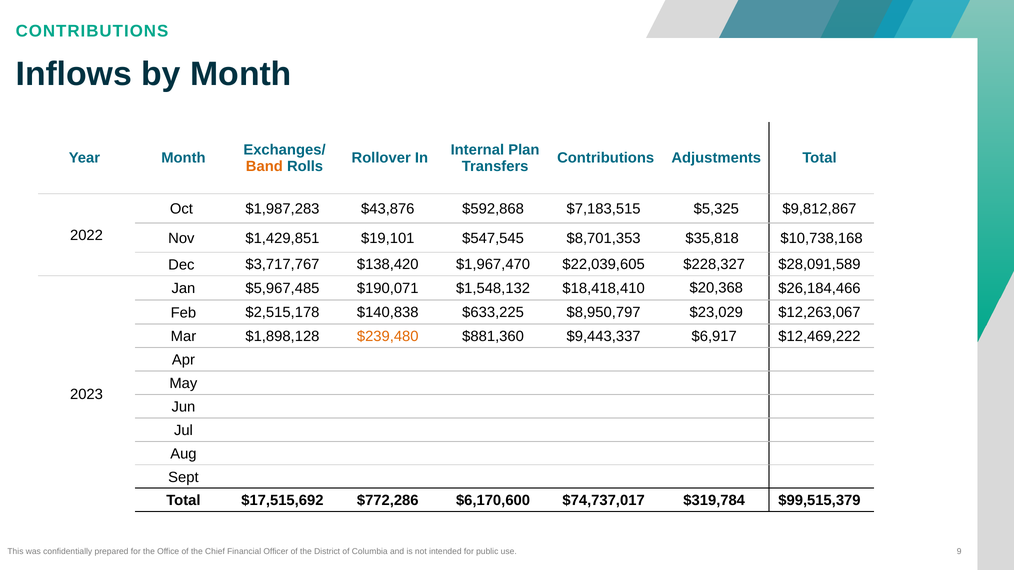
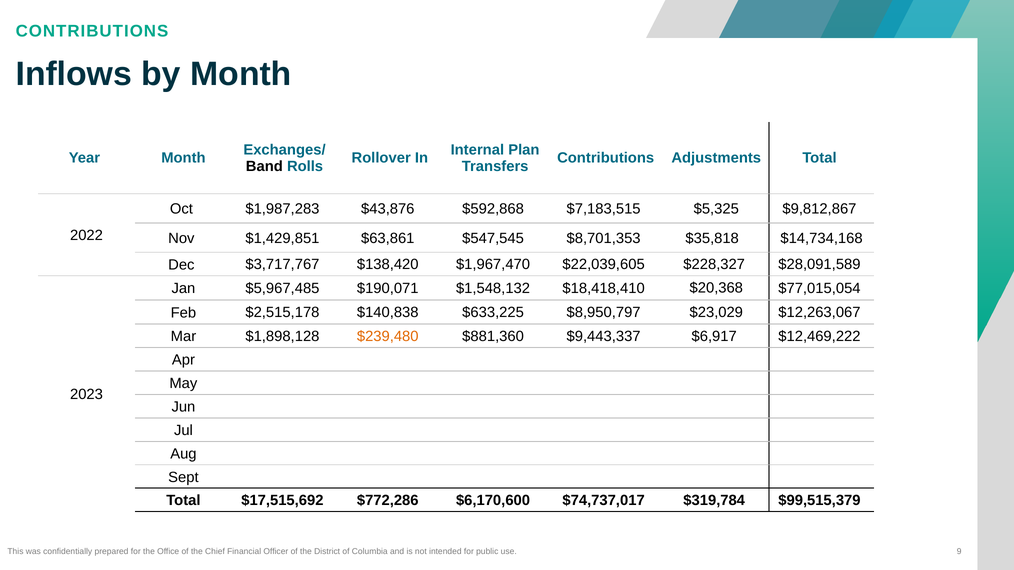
Band colour: orange -> black
$19,101: $19,101 -> $63,861
$10,738,168: $10,738,168 -> $14,734,168
$26,184,466: $26,184,466 -> $77,015,054
